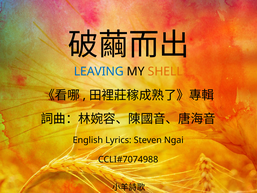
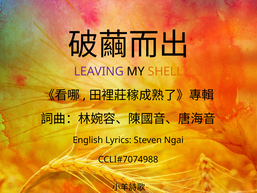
LEAVING colour: blue -> purple
